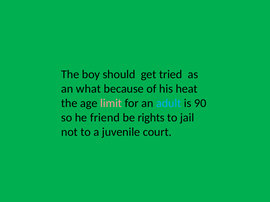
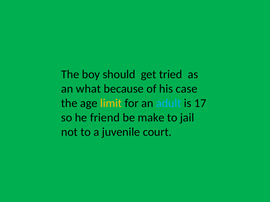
heat: heat -> case
limit colour: pink -> yellow
90: 90 -> 17
rights: rights -> make
